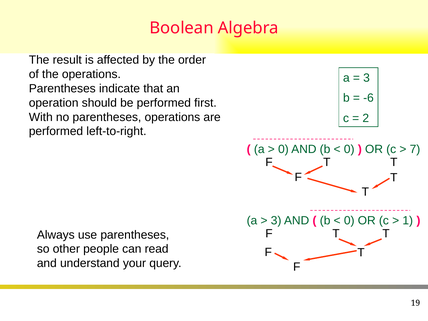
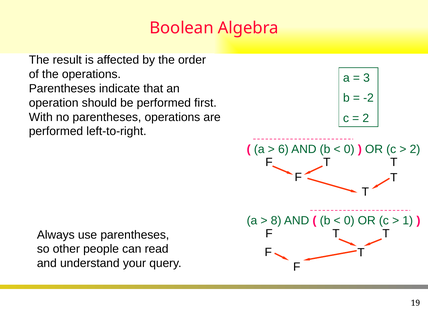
-6: -6 -> -2
0 at (283, 149): 0 -> 6
7 at (415, 149): 7 -> 2
3 at (276, 221): 3 -> 8
